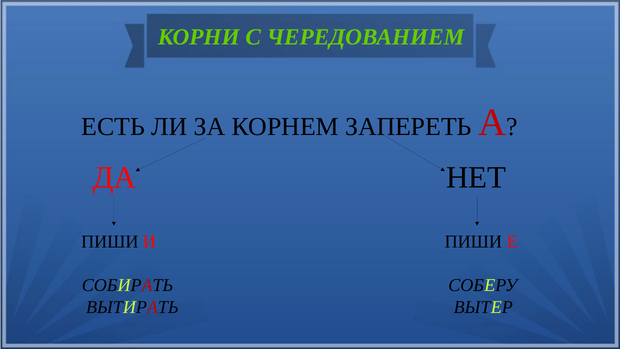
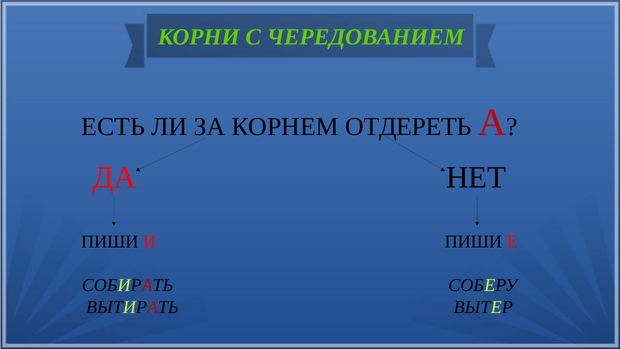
ЗАПЕРЕТЬ: ЗАПЕРЕТЬ -> ОТДЕРЕТЬ
